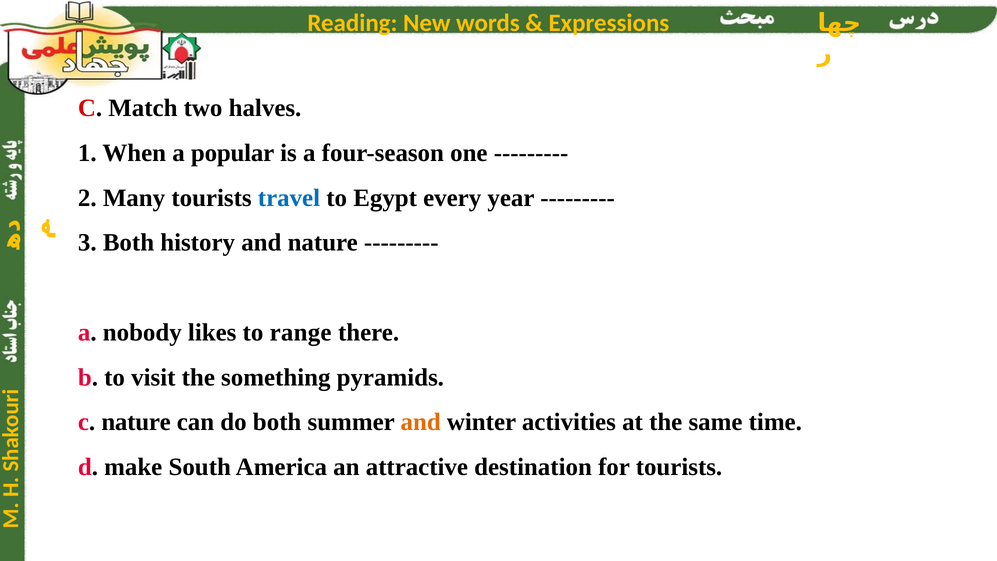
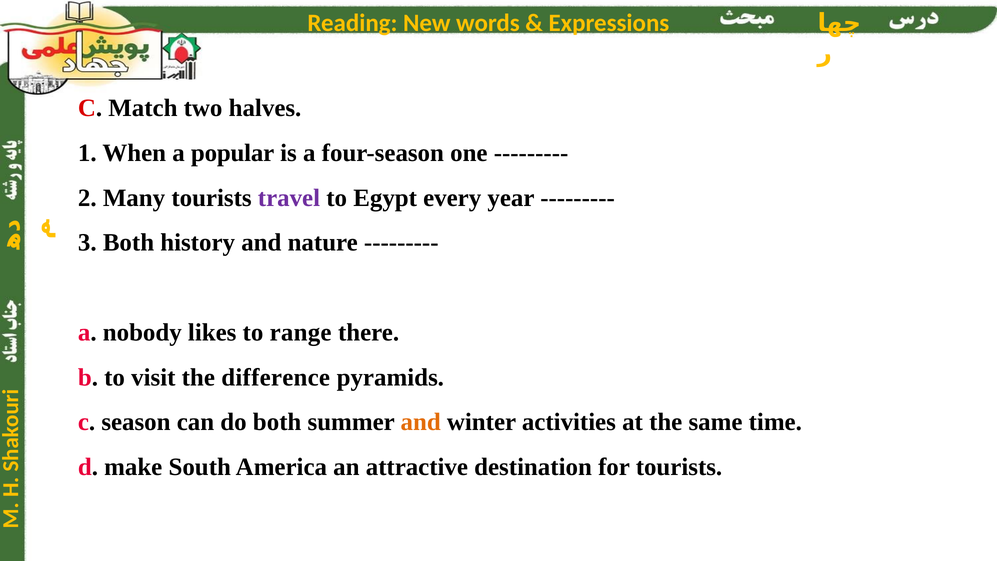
travel colour: blue -> purple
something: something -> difference
c nature: nature -> season
